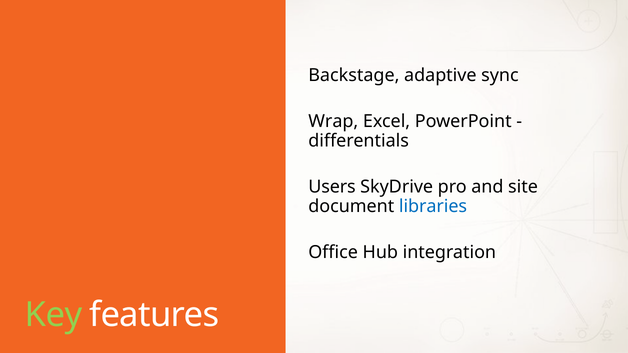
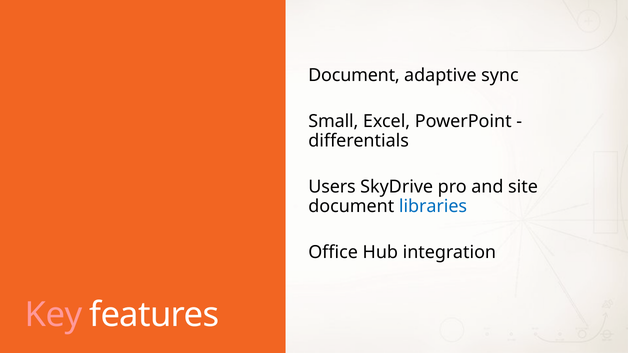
Backstage at (354, 75): Backstage -> Document
Wrap: Wrap -> Small
Key colour: light green -> pink
